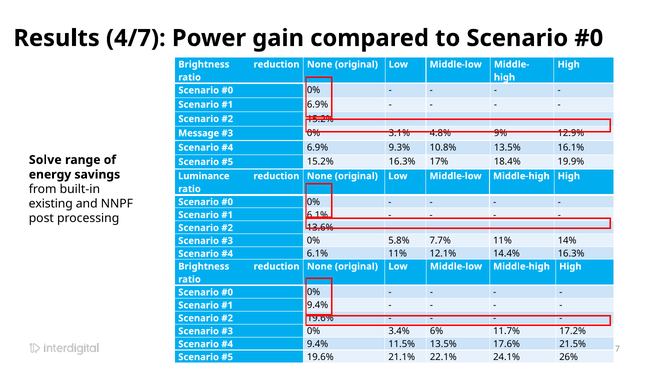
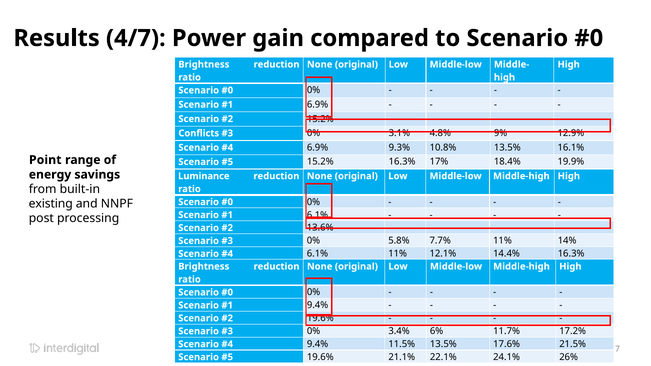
Message: Message -> Conflicts
Solve: Solve -> Point
